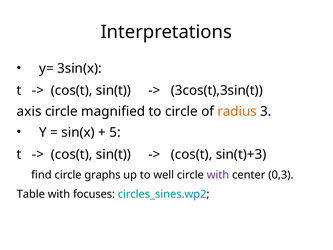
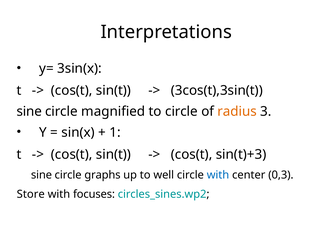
axis at (29, 111): axis -> sine
5: 5 -> 1
find at (41, 175): find -> sine
with at (218, 175) colour: purple -> blue
Table: Table -> Store
